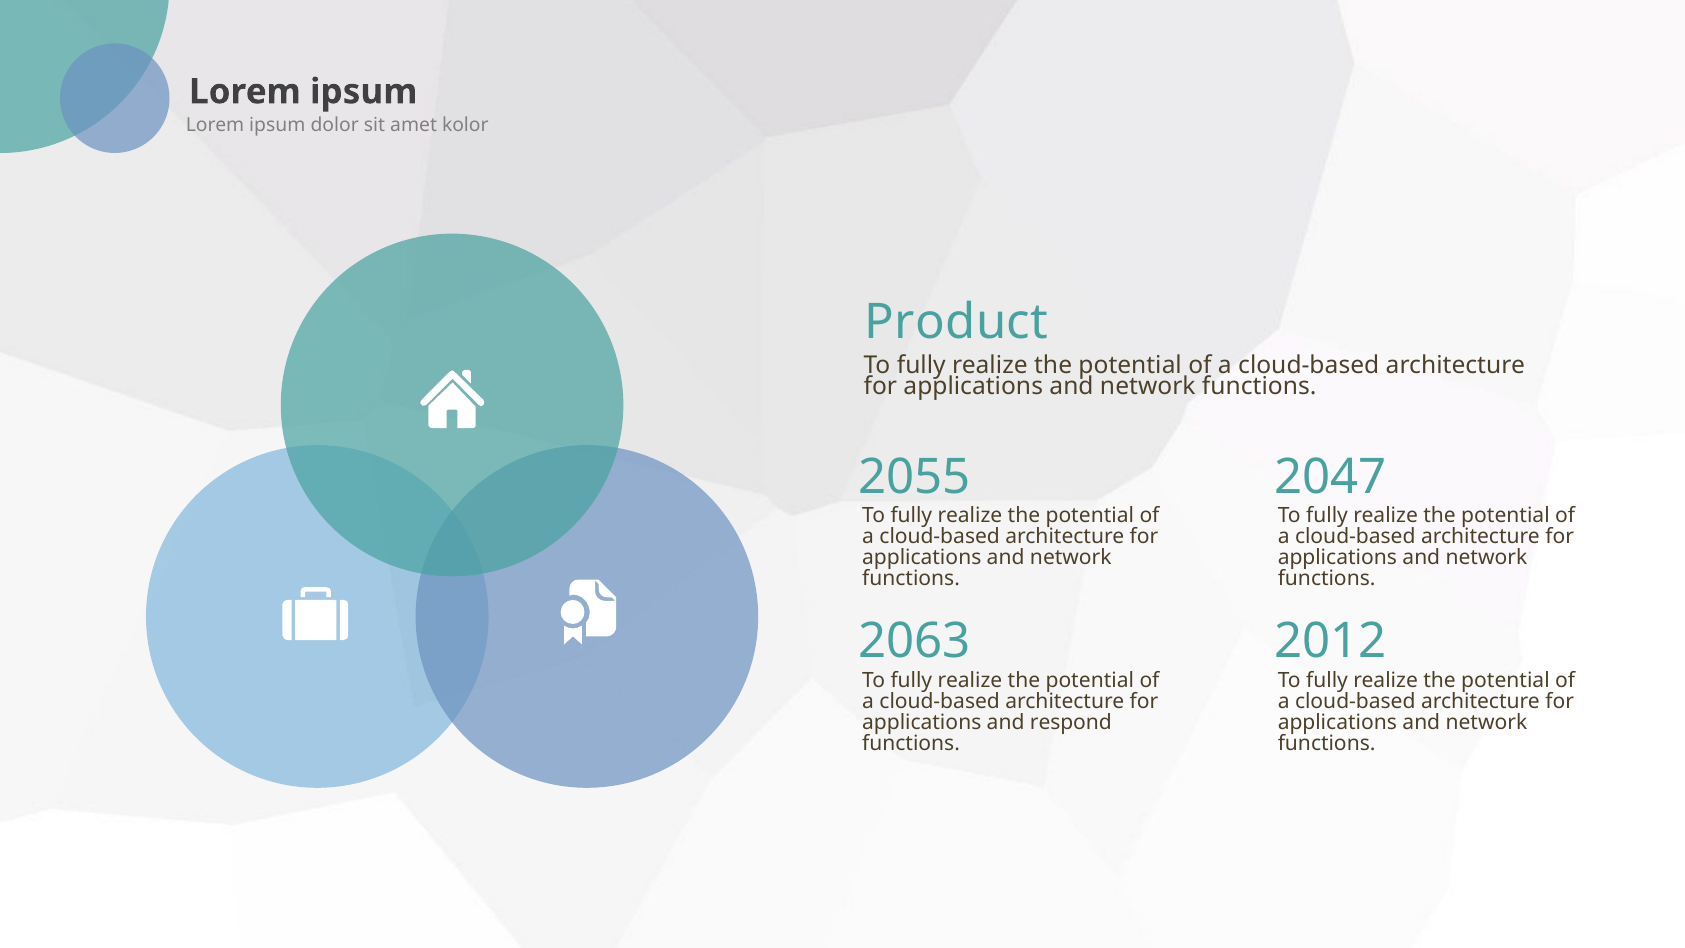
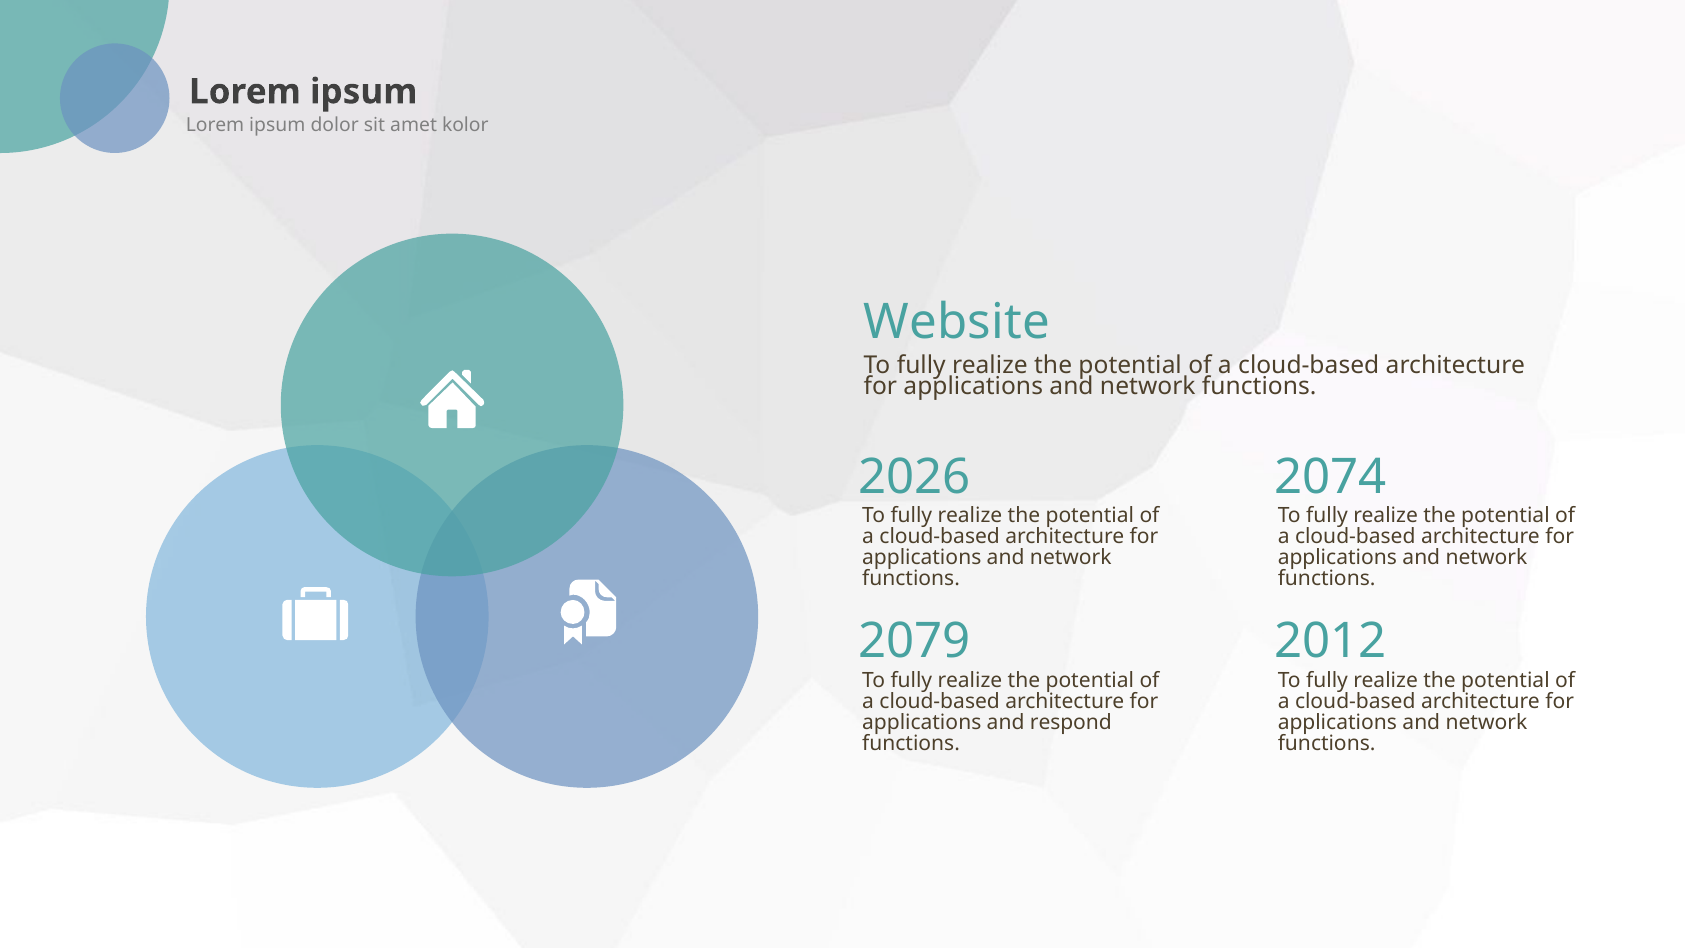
Product: Product -> Website
2055: 2055 -> 2026
2047: 2047 -> 2074
2063: 2063 -> 2079
